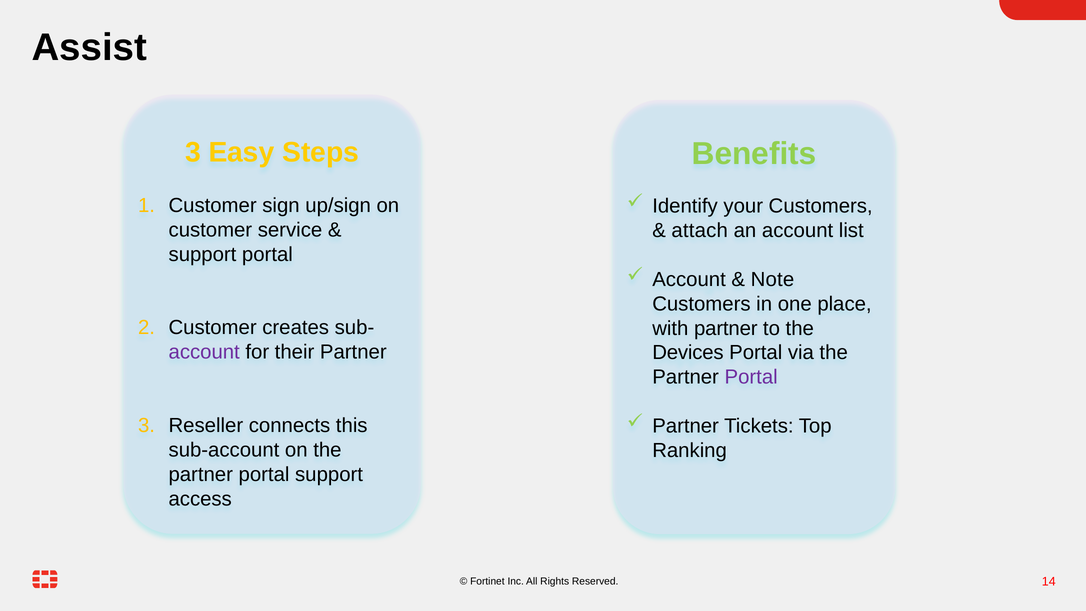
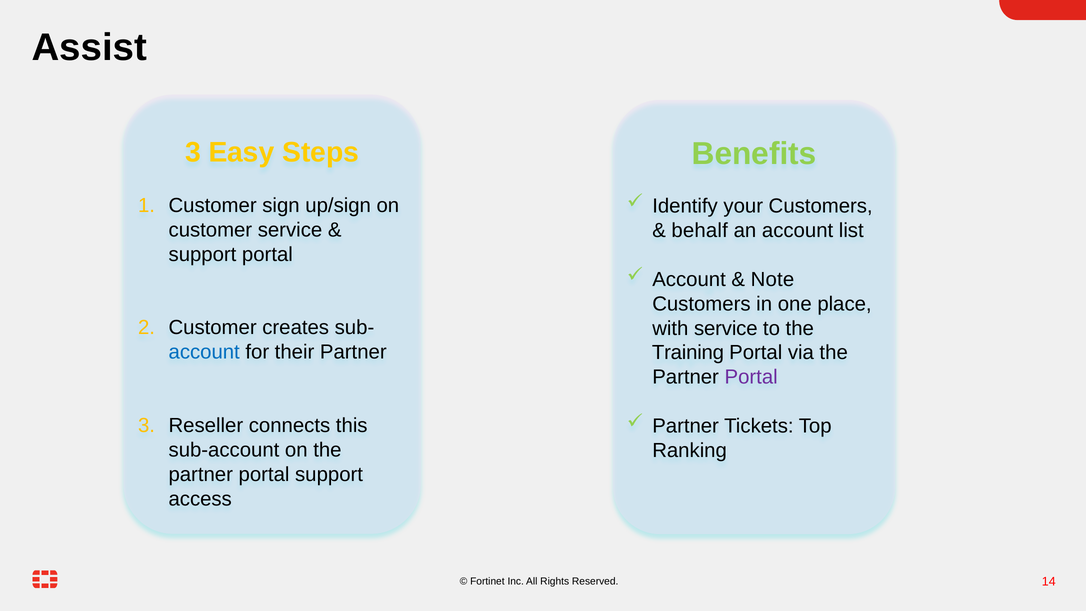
attach: attach -> behalf
with partner: partner -> service
account at (204, 352) colour: purple -> blue
Devices: Devices -> Training
